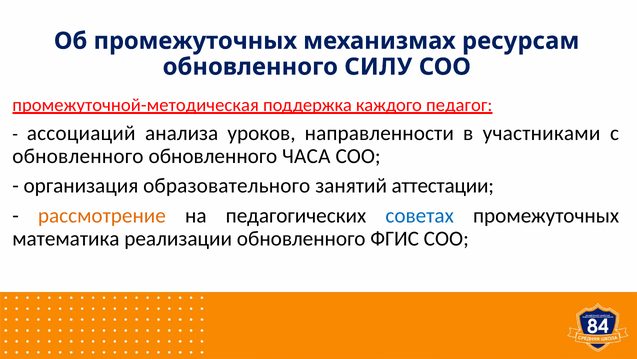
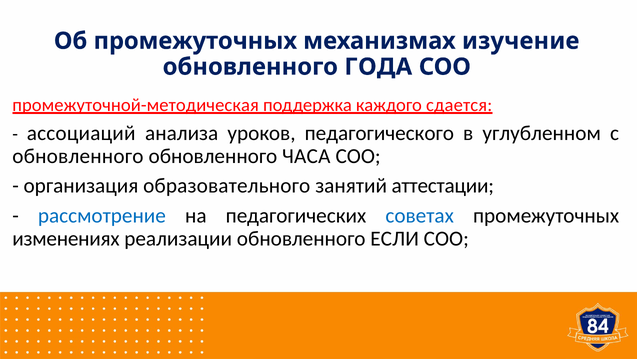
ресурсам: ресурсам -> изучение
СИЛУ: СИЛУ -> ГОДА
педагог: педагог -> сдается
направленности: направленности -> педагогического
участниками: участниками -> углубленном
рассмотрение colour: orange -> blue
математика: математика -> изменениях
ФГИС: ФГИС -> ЕСЛИ
